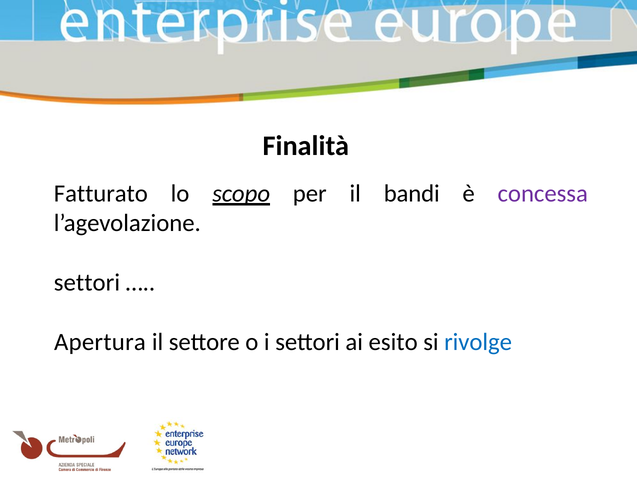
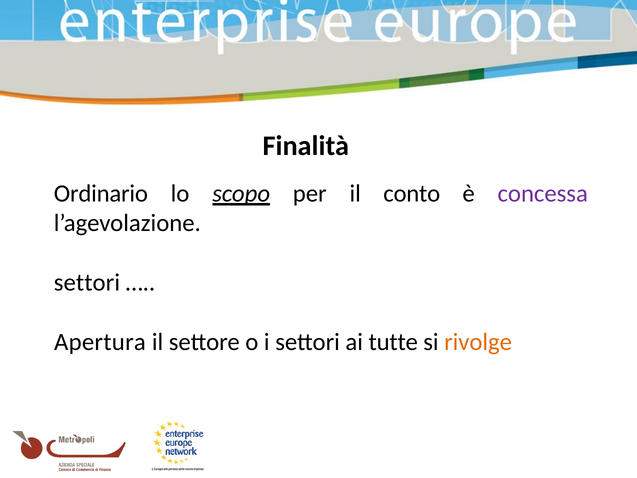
Fatturato: Fatturato -> Ordinario
bandi: bandi -> conto
esito: esito -> tutte
rivolge colour: blue -> orange
